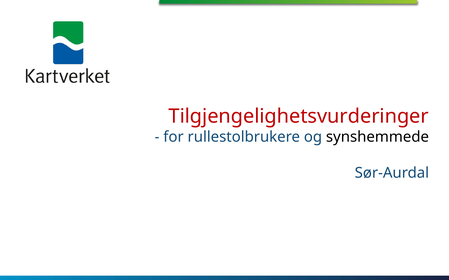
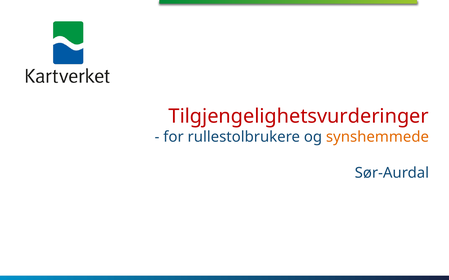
synshemmede colour: black -> orange
